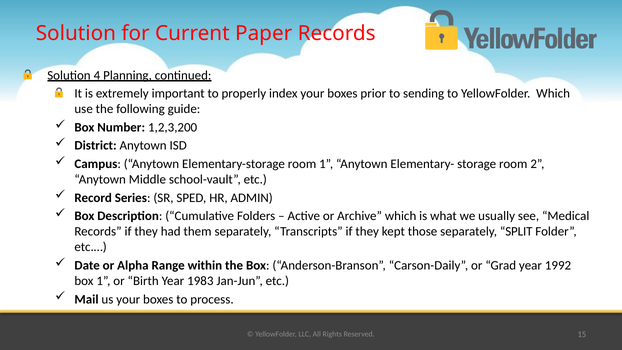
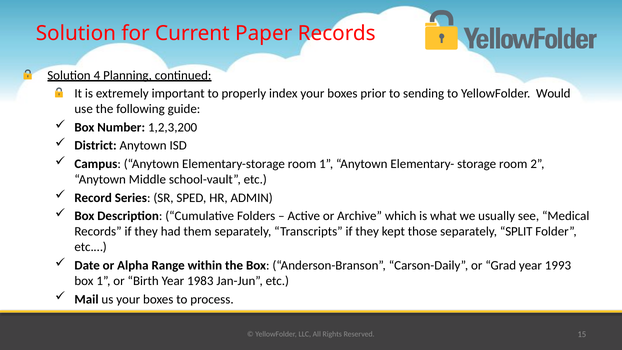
YellowFolder Which: Which -> Would
1992: 1992 -> 1993
